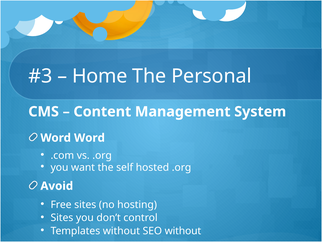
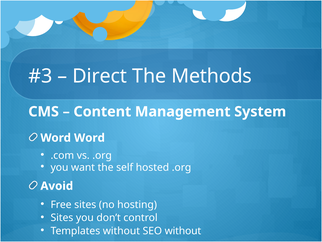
Home: Home -> Direct
Personal: Personal -> Methods
